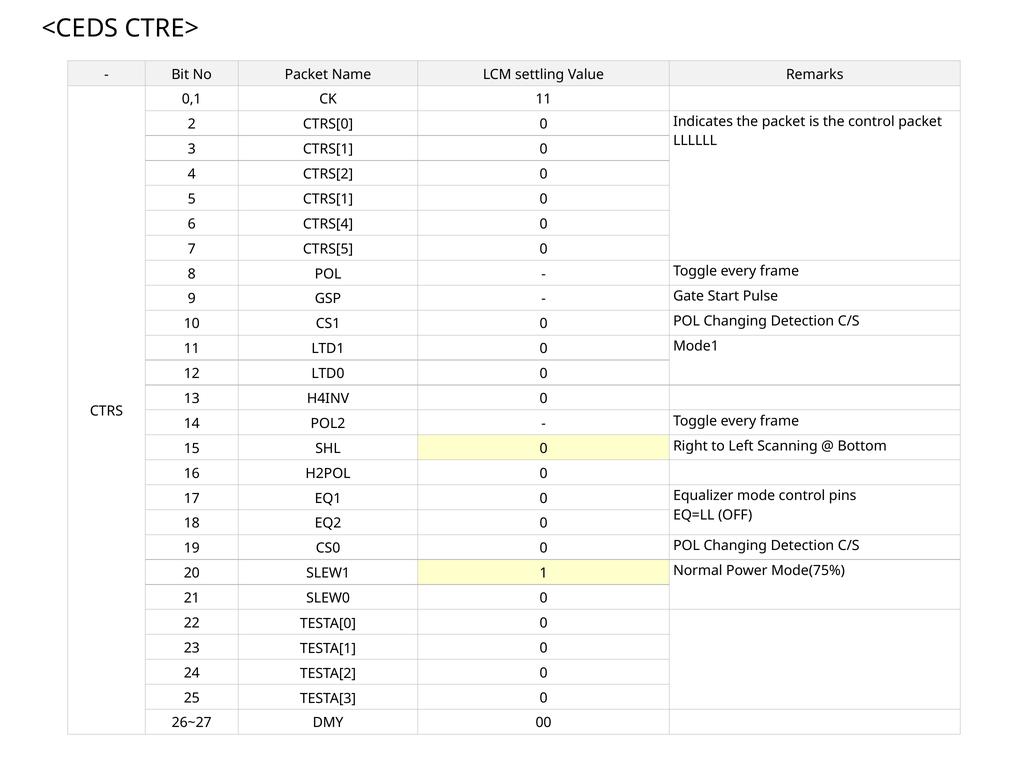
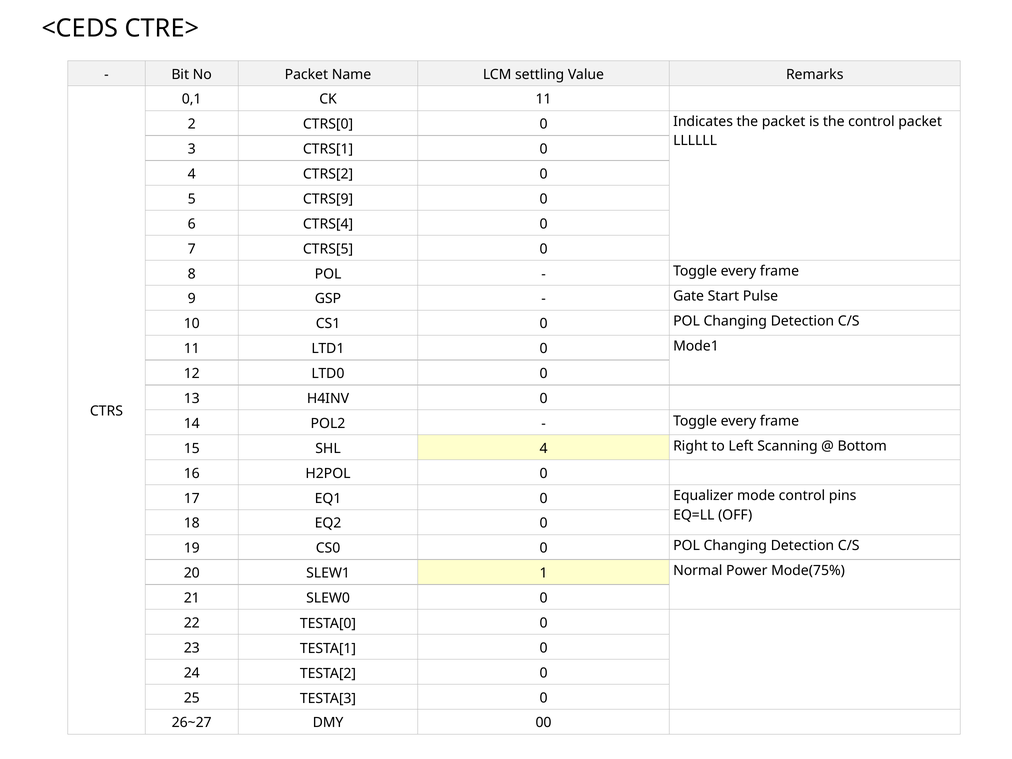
5 CTRS[1: CTRS[1 -> CTRS[9
SHL 0: 0 -> 4
